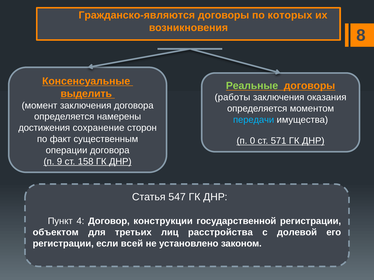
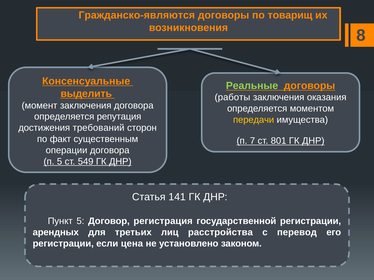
которых: которых -> товарищ
намерены: намерены -> репутация
передачи colour: light blue -> yellow
сохранение: сохранение -> требований
0: 0 -> 7
571: 571 -> 801
п 9: 9 -> 5
158: 158 -> 549
547: 547 -> 141
Пункт 4: 4 -> 5
конструкции: конструкции -> регистрация
объектом: объектом -> арендных
долевой: долевой -> перевод
всей: всей -> цена
